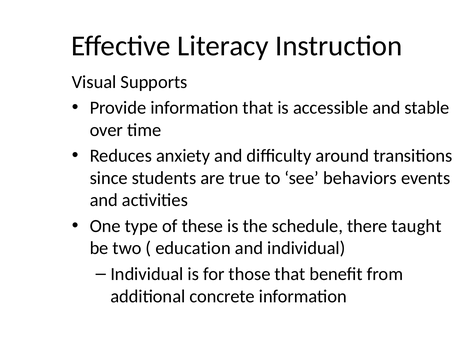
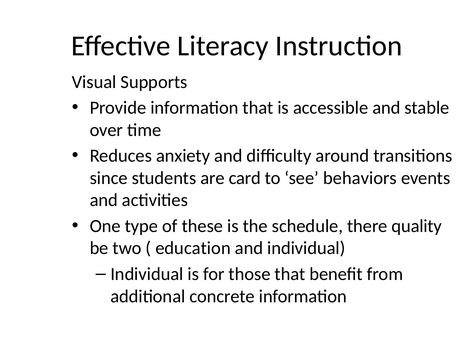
true: true -> card
taught: taught -> quality
